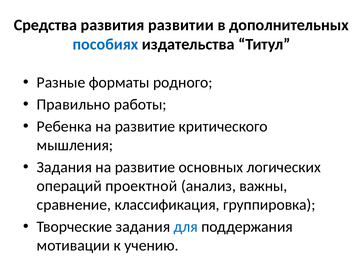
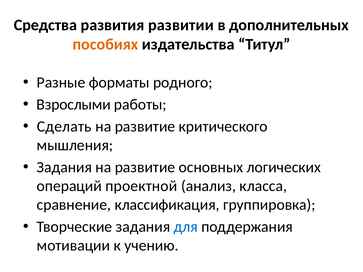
пособиях colour: blue -> orange
Правильно: Правильно -> Взрослыми
Ребенка: Ребенка -> Сделать
важны: важны -> класса
